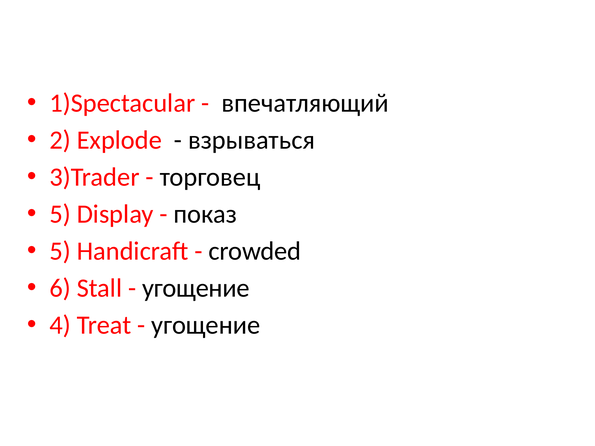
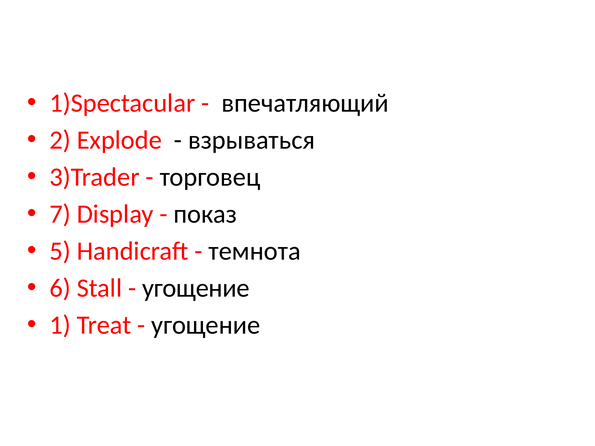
5 at (60, 214): 5 -> 7
crowded: crowded -> темнота
4: 4 -> 1
